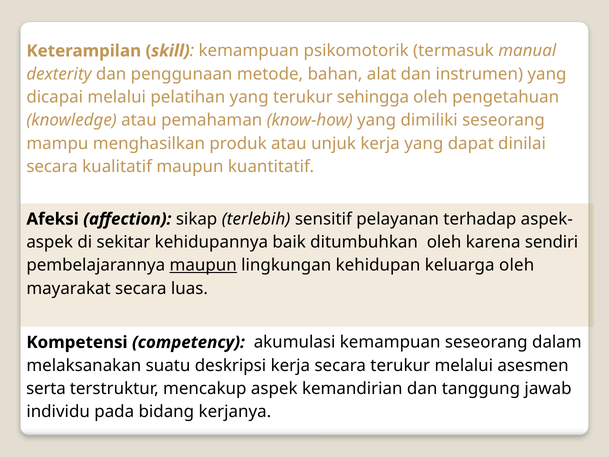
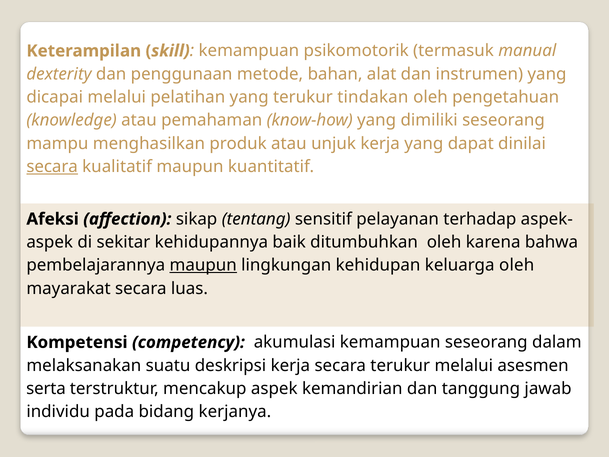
sehingga: sehingga -> tindakan
secara at (52, 167) underline: none -> present
terlebih: terlebih -> tentang
sendiri: sendiri -> bahwa
